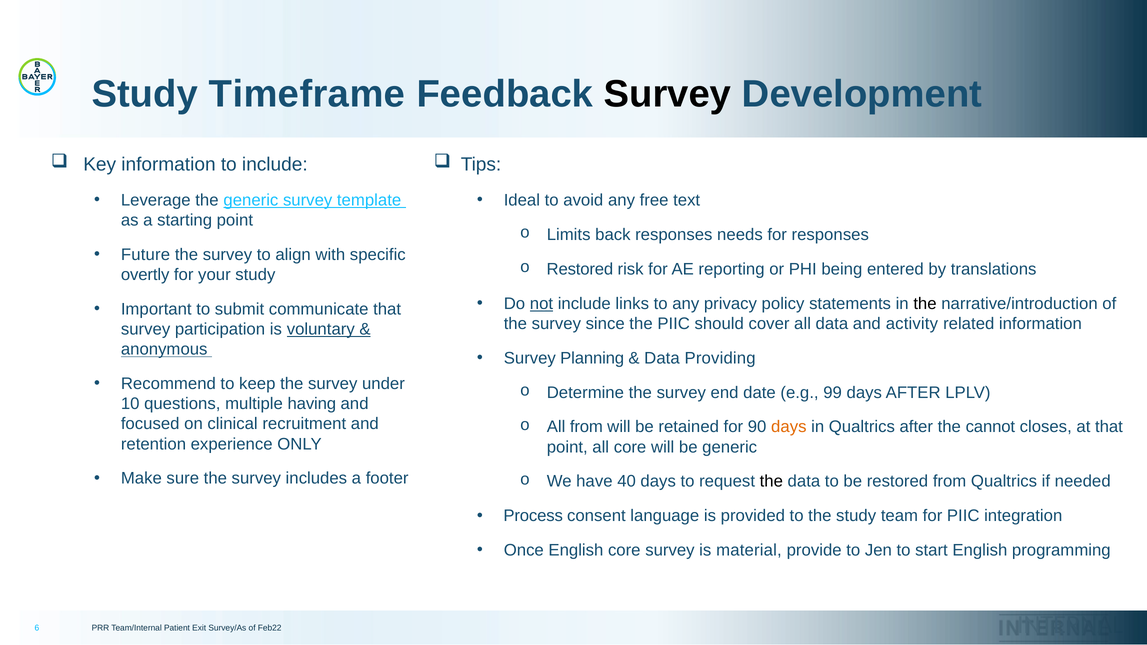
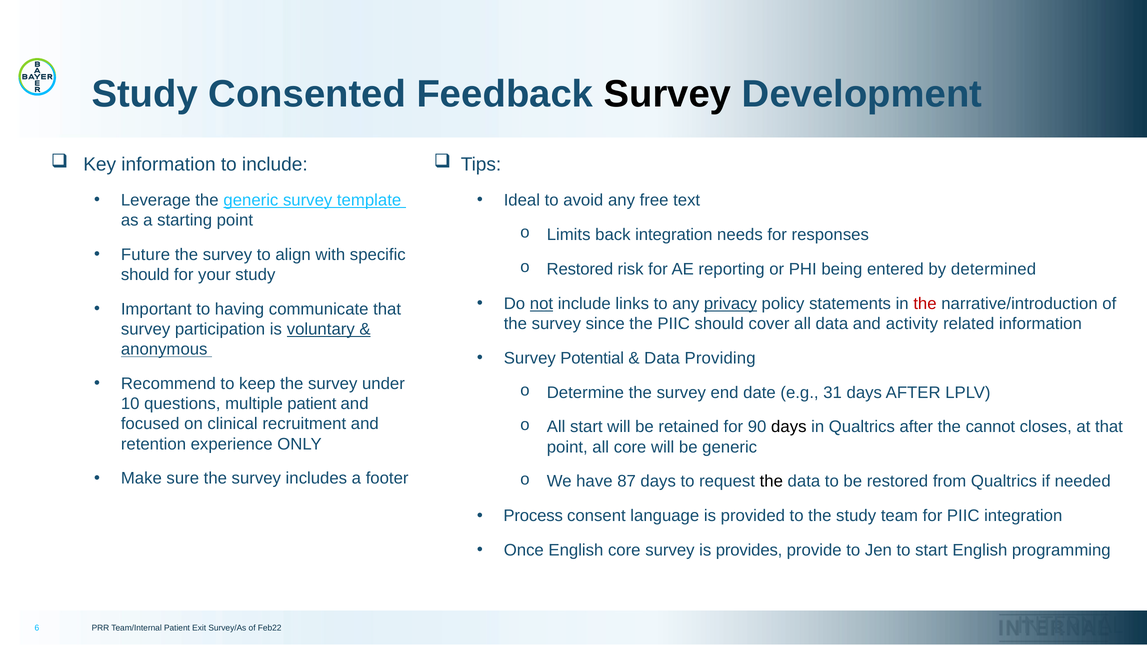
Timeframe: Timeframe -> Consented
back responses: responses -> integration
translations: translations -> determined
overtly at (145, 275): overtly -> should
privacy underline: none -> present
the at (925, 304) colour: black -> red
submit: submit -> having
Planning: Planning -> Potential
99: 99 -> 31
multiple having: having -> patient
All from: from -> start
days at (789, 427) colour: orange -> black
40: 40 -> 87
material: material -> provides
